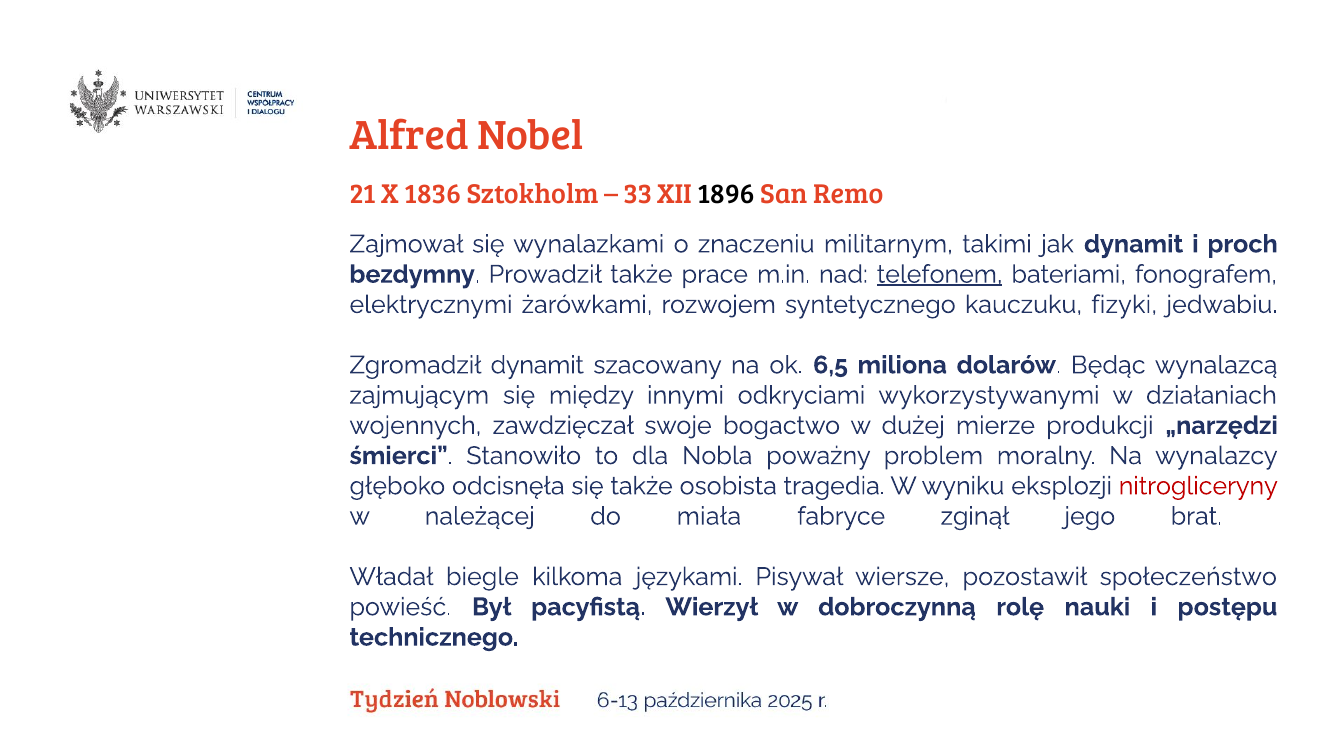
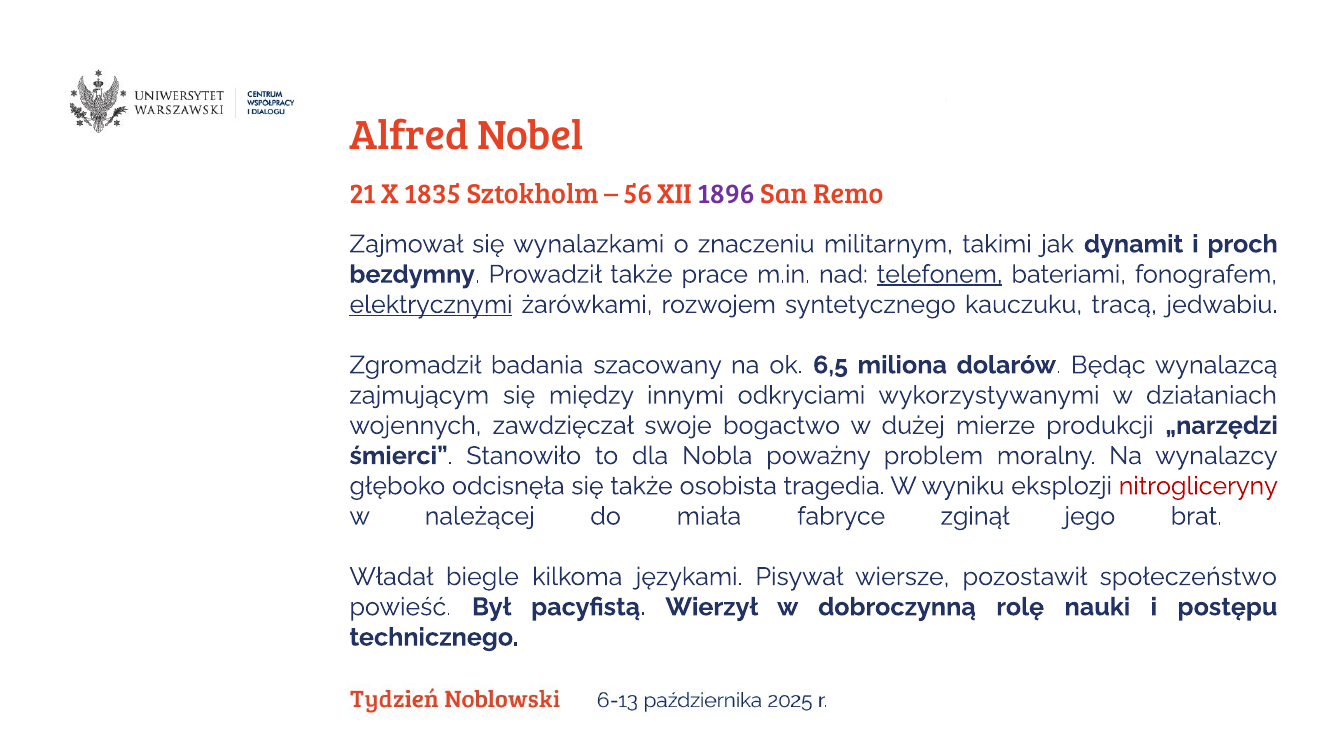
1836: 1836 -> 1835
33: 33 -> 56
1896 colour: black -> purple
elektrycznymi underline: none -> present
fizyki: fizyki -> tracą
Zgromadził dynamit: dynamit -> badania
